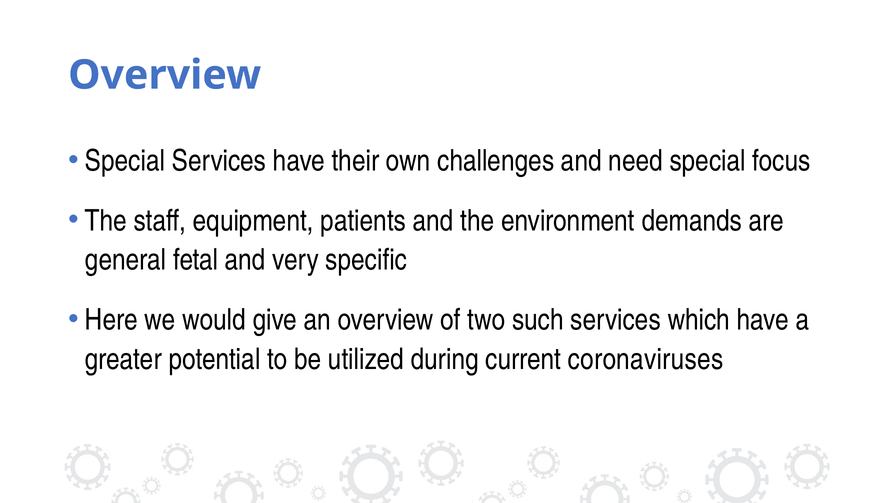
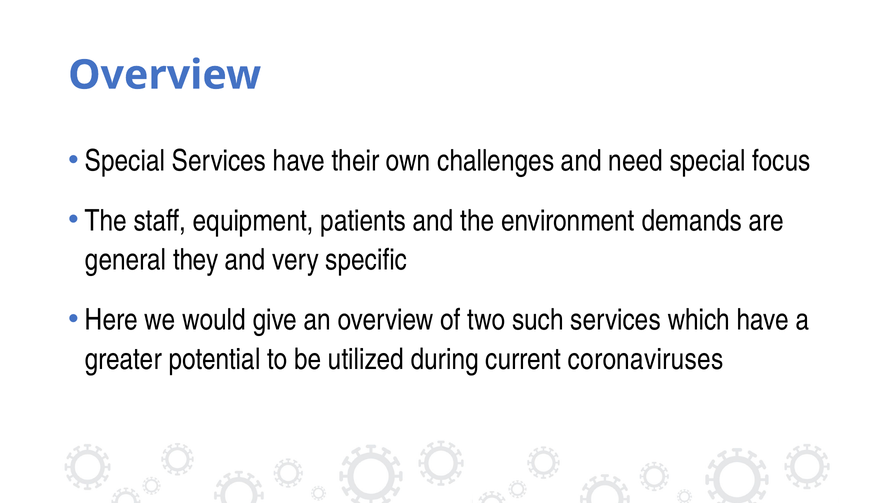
fetal: fetal -> they
